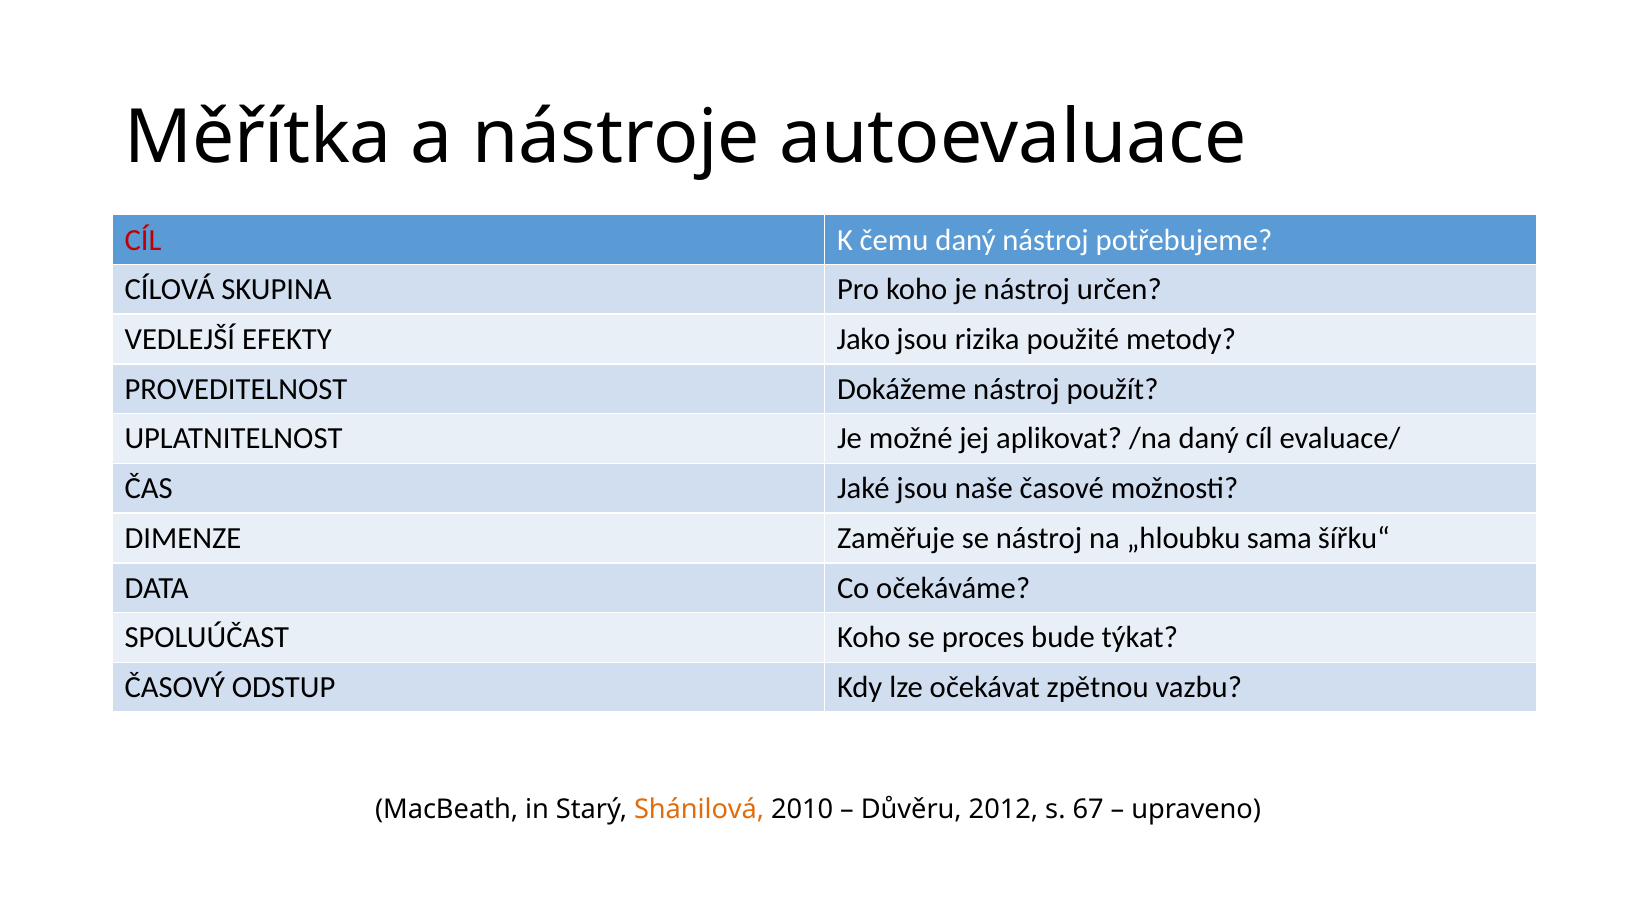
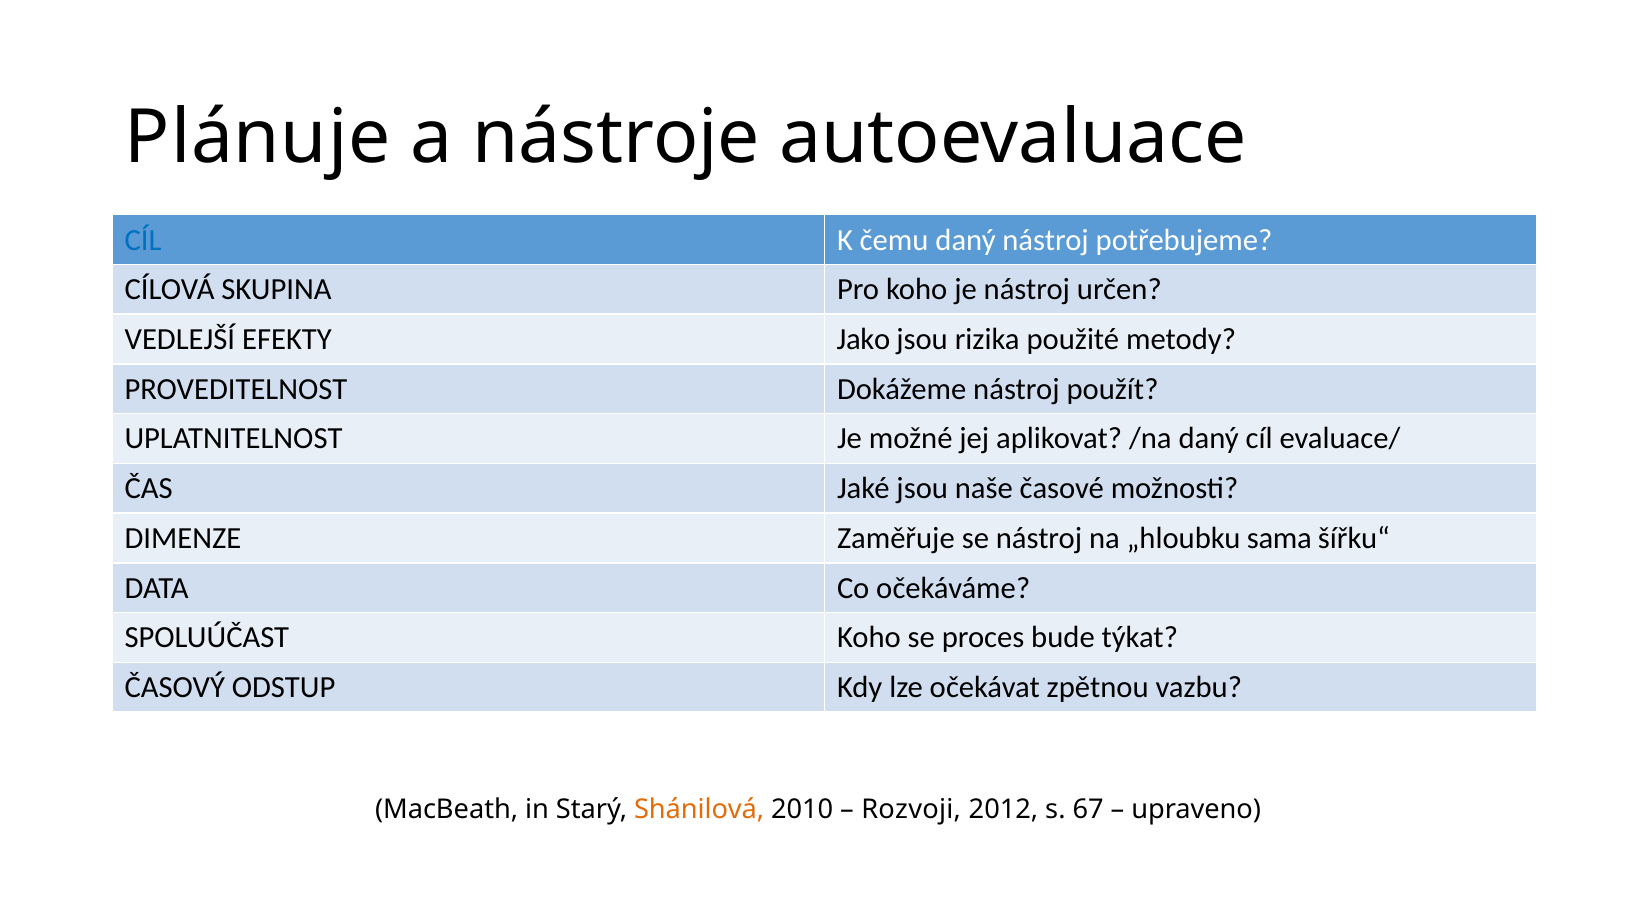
Měřítka: Měřítka -> Plánuje
CÍL at (143, 240) colour: red -> blue
Důvěru: Důvěru -> Rozvoji
